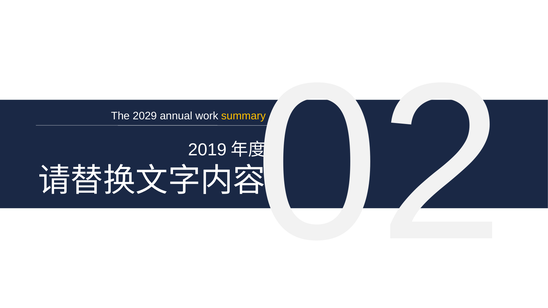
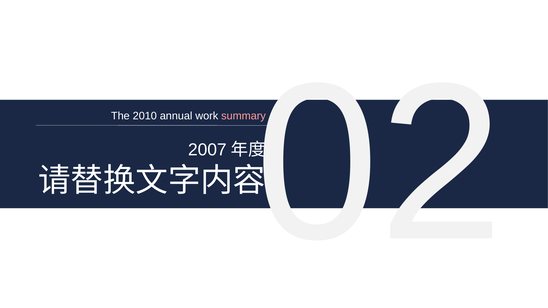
2029: 2029 -> 2010
summary colour: yellow -> pink
2019: 2019 -> 2007
